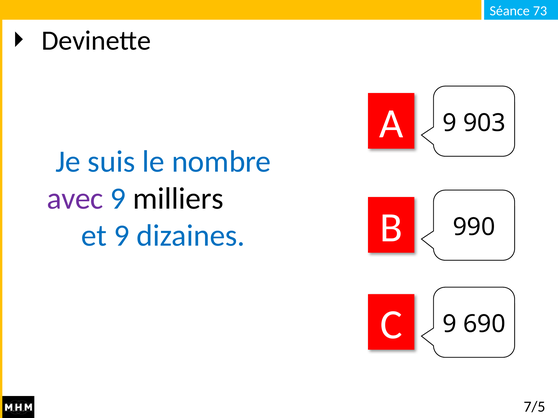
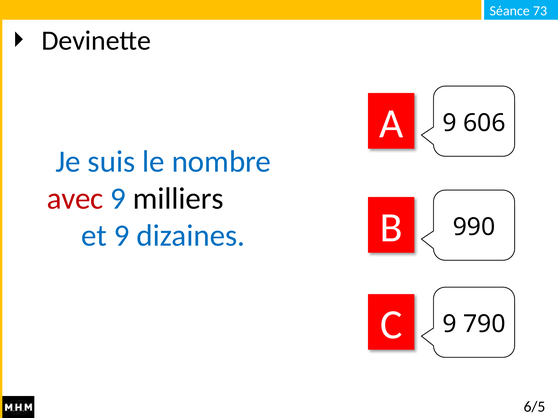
903: 903 -> 606
avec colour: purple -> red
690: 690 -> 790
7/5: 7/5 -> 6/5
